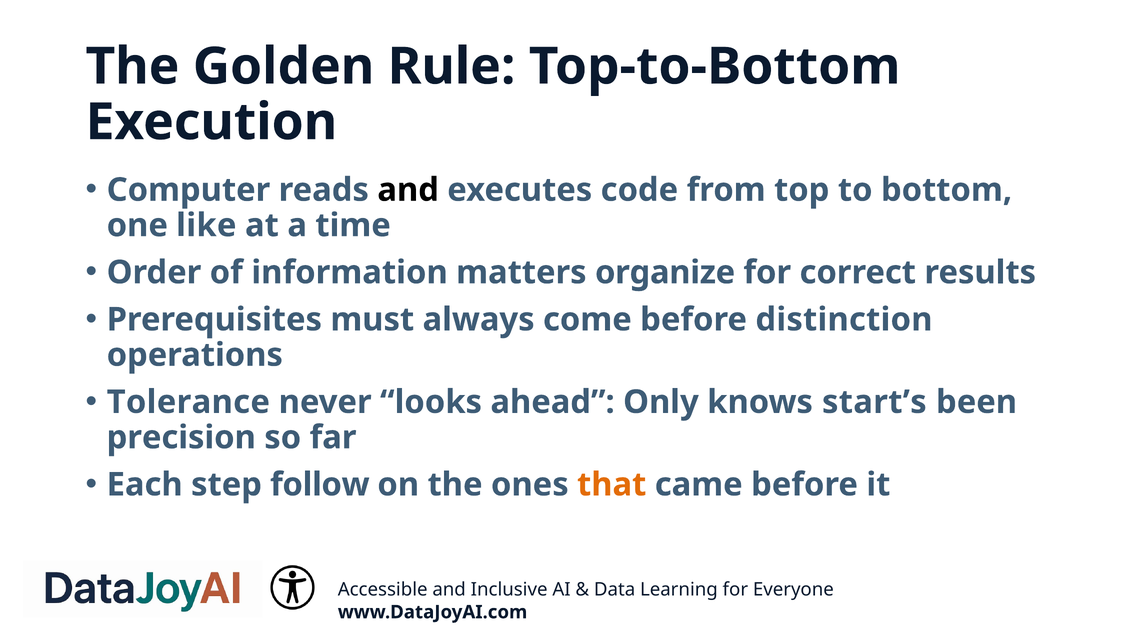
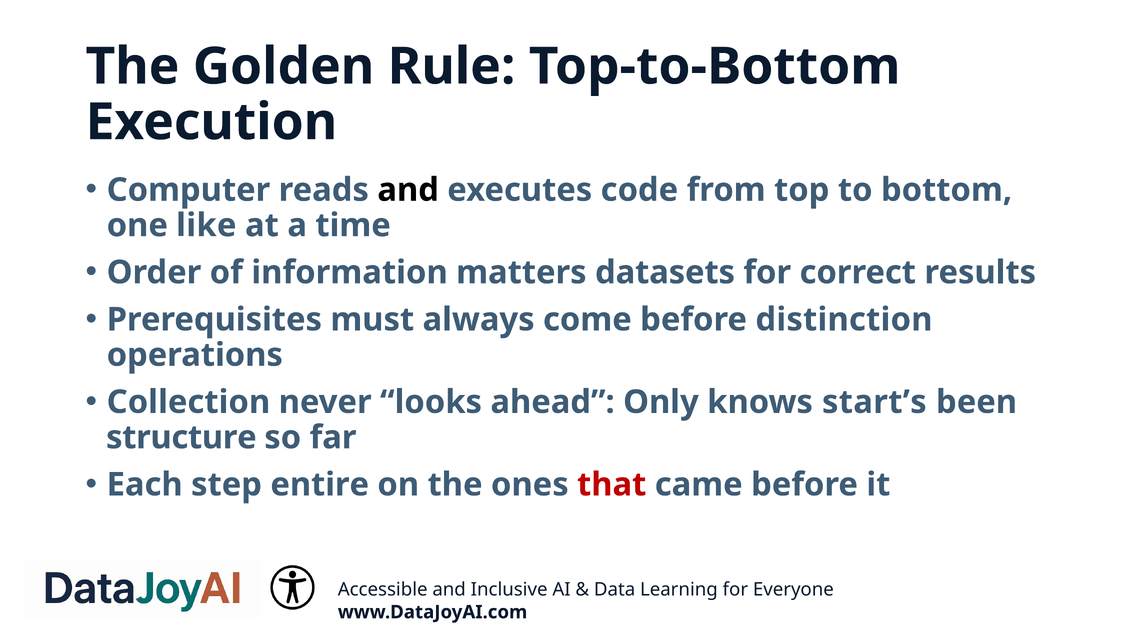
organize: organize -> datasets
Tolerance: Tolerance -> Collection
precision: precision -> structure
follow: follow -> entire
that colour: orange -> red
